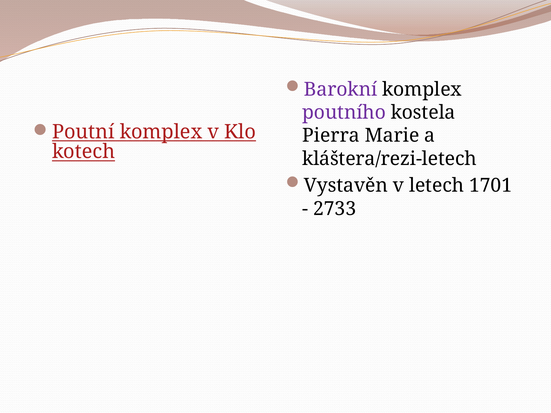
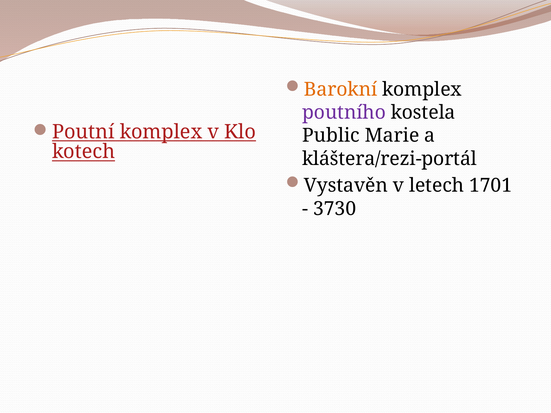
Barokní colour: purple -> orange
Pierra: Pierra -> Public
kláštera/rezi-letech: kláštera/rezi-letech -> kláštera/rezi-portál
2733: 2733 -> 3730
